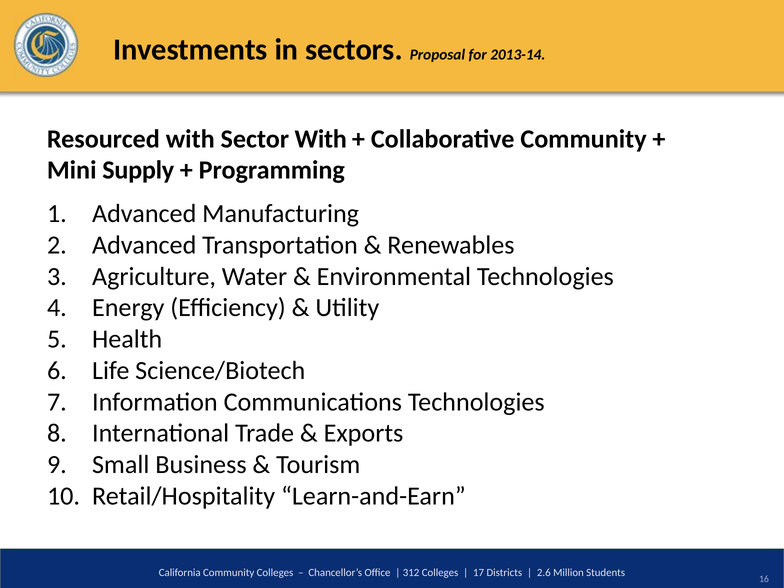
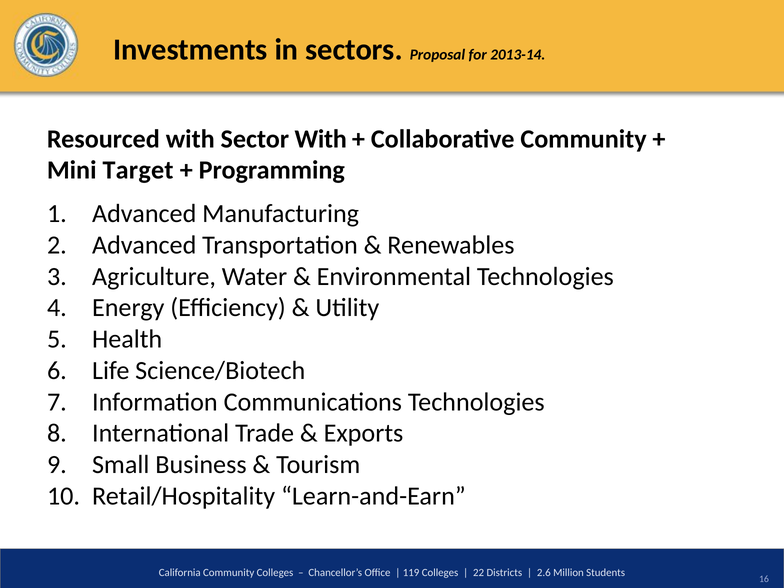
Supply: Supply -> Target
312: 312 -> 119
17: 17 -> 22
